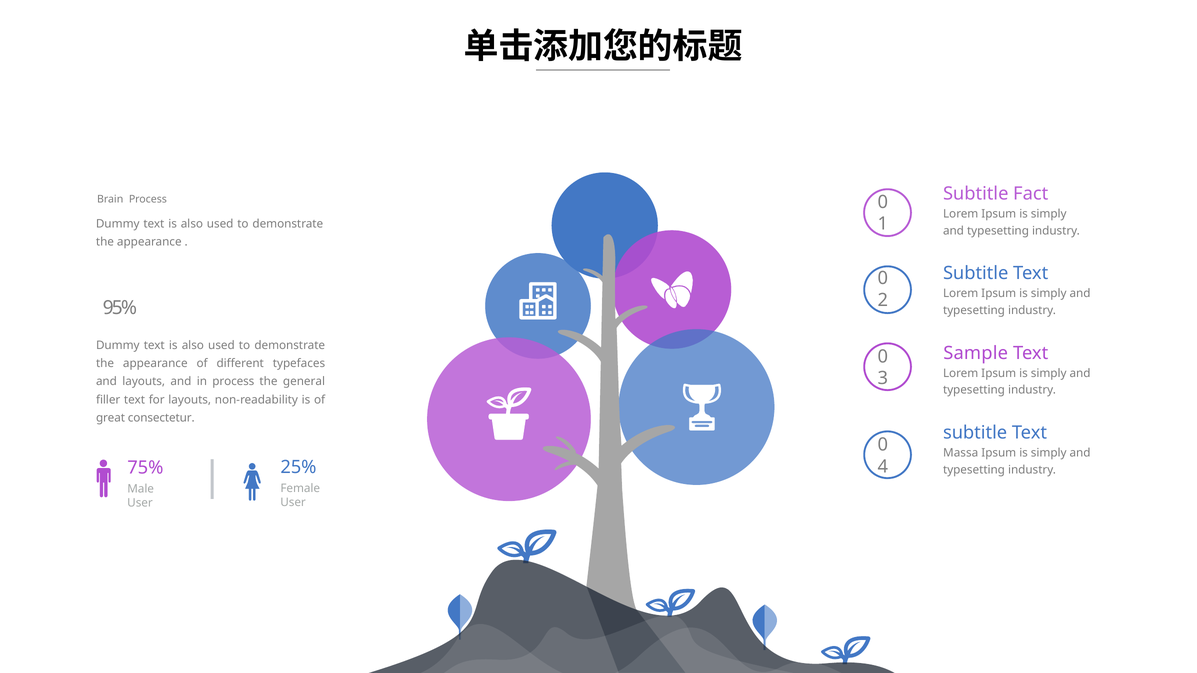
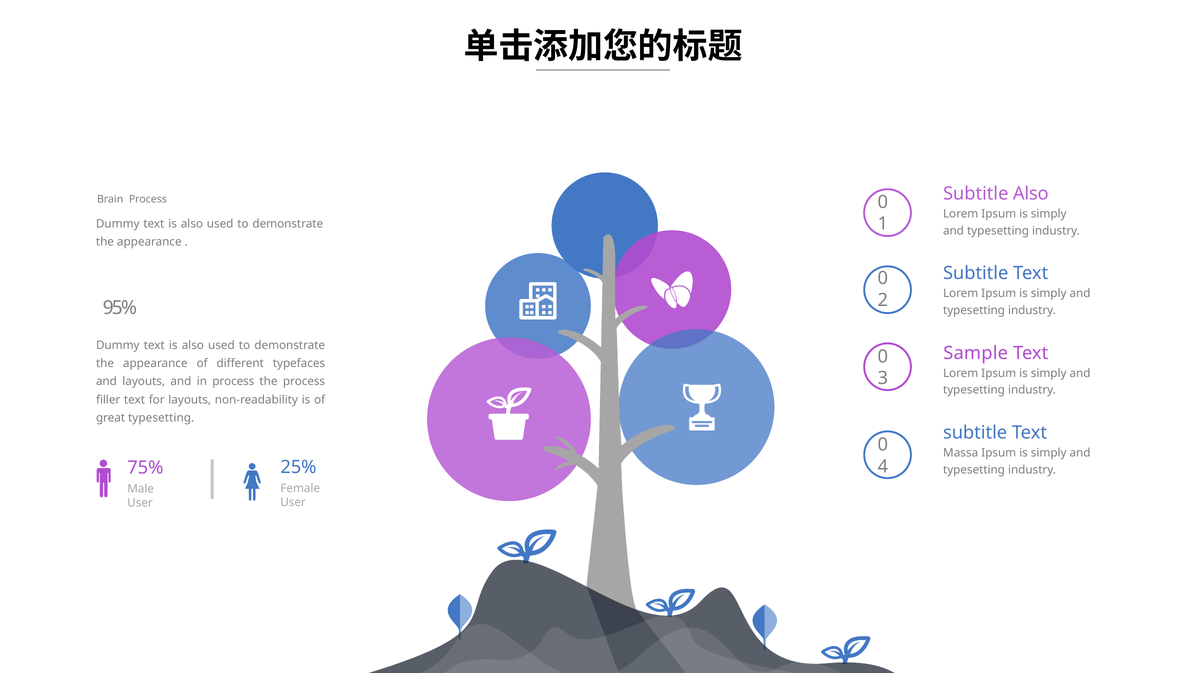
Subtitle Fact: Fact -> Also
the general: general -> process
great consectetur: consectetur -> typesetting
